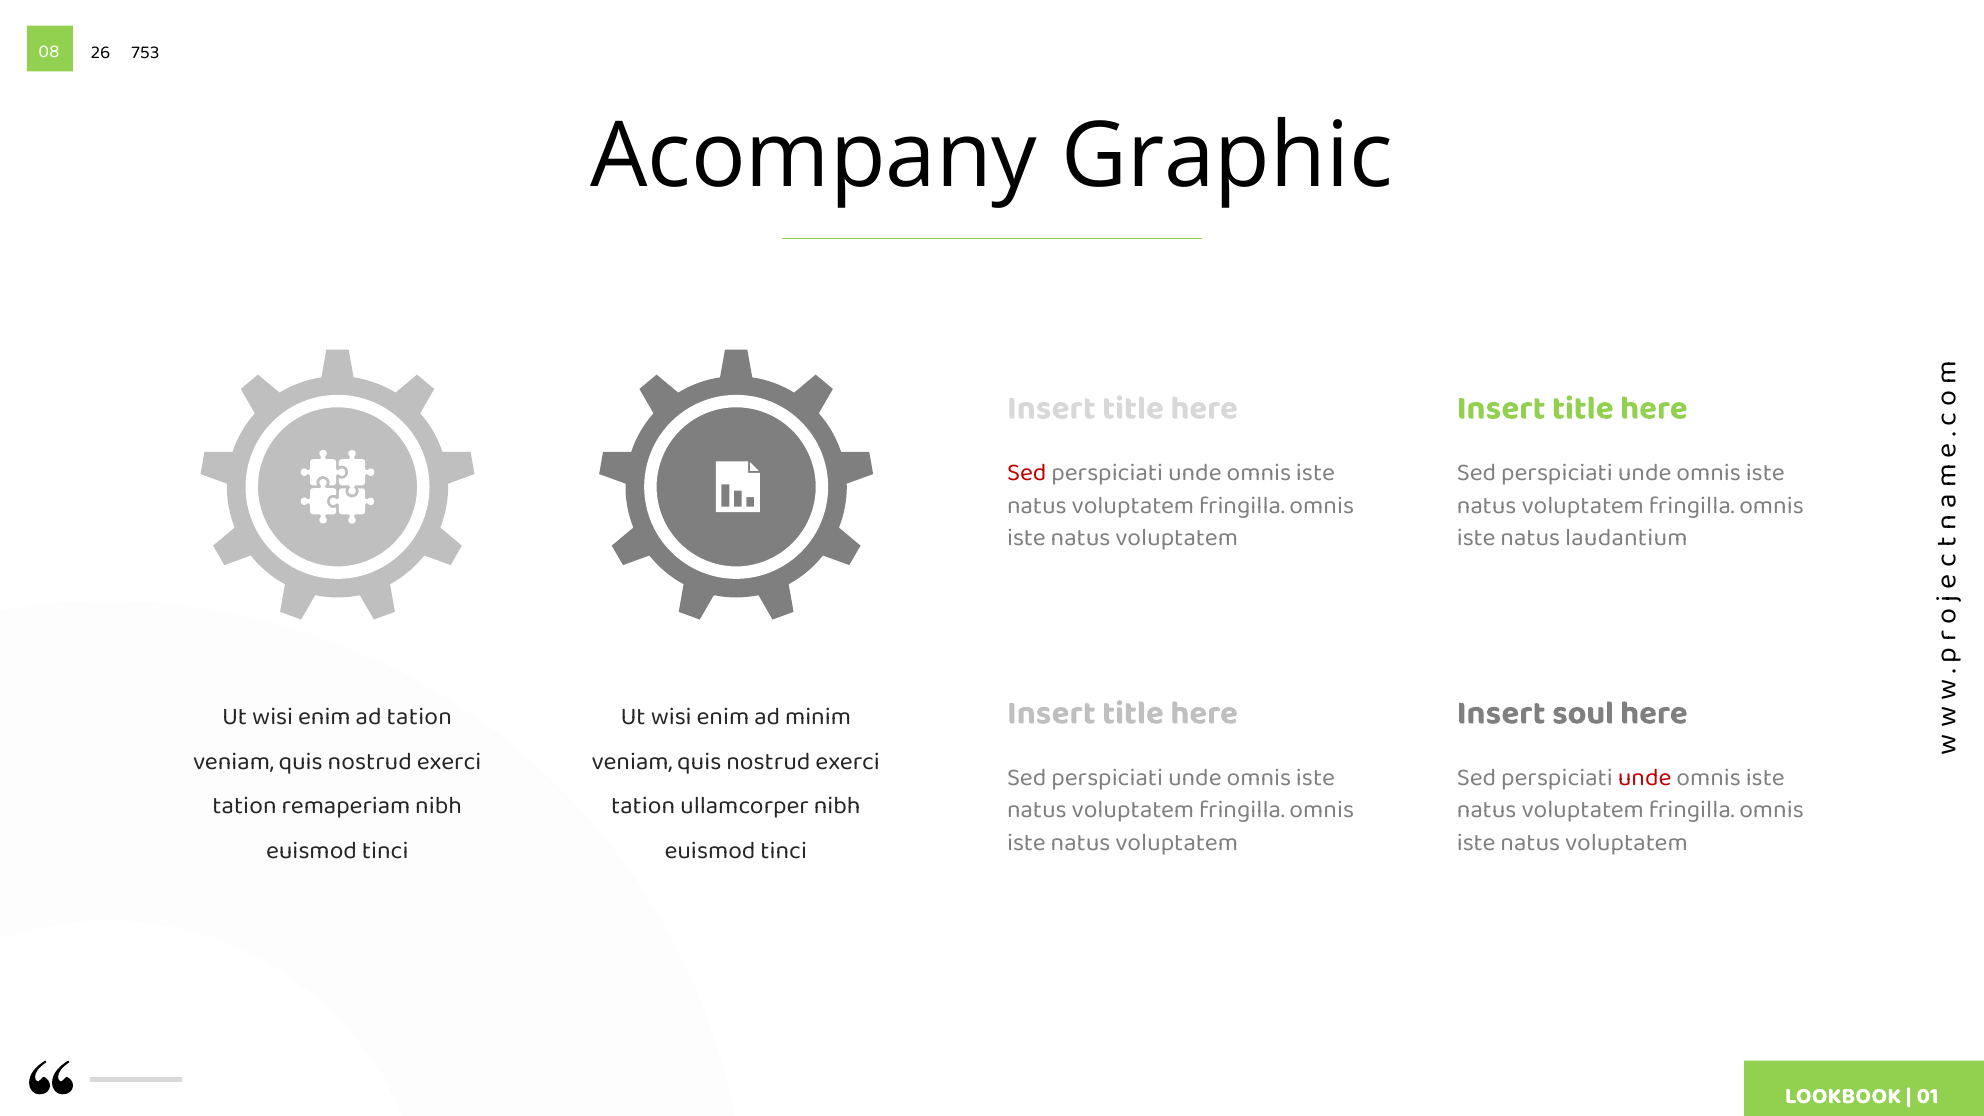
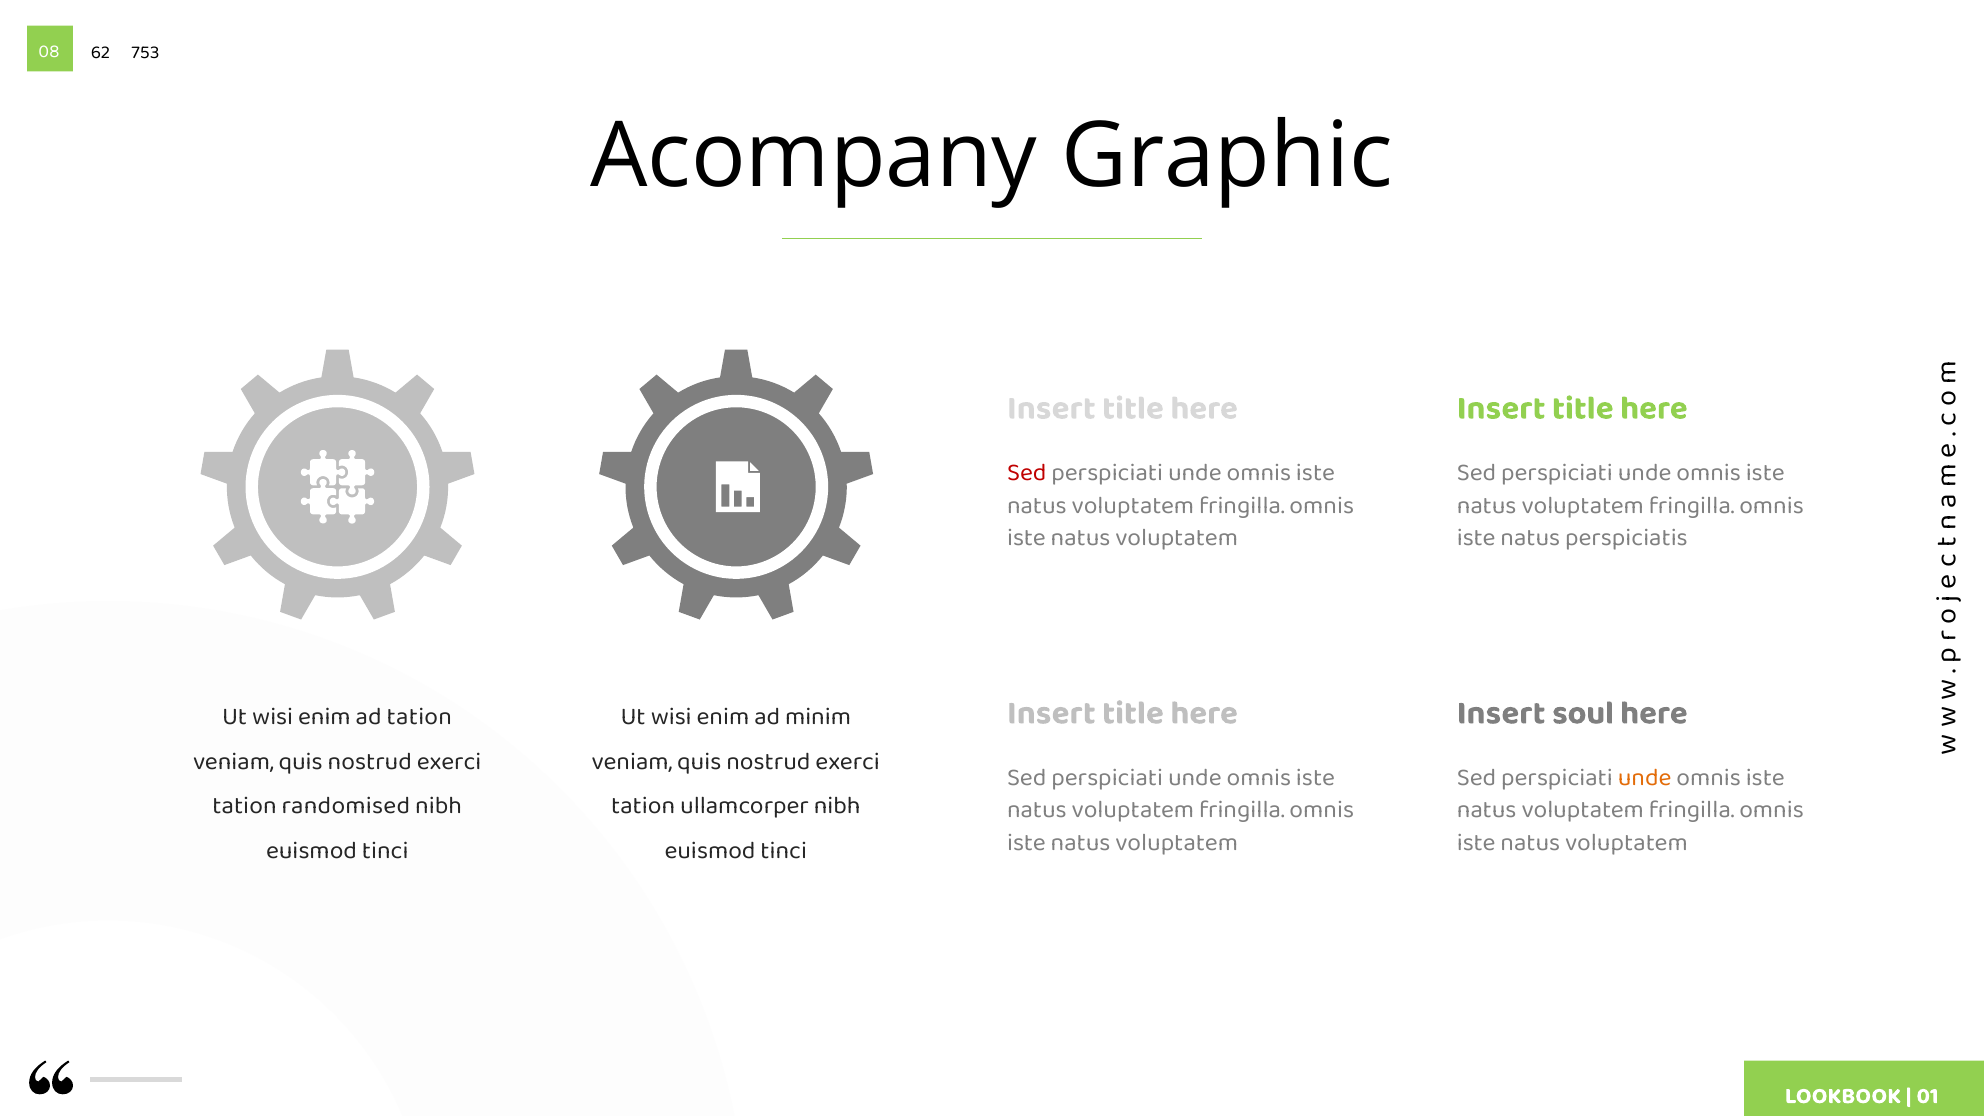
26: 26 -> 62
laudantium: laudantium -> perspiciatis
unde at (1645, 777) colour: red -> orange
remaperiam: remaperiam -> randomised
